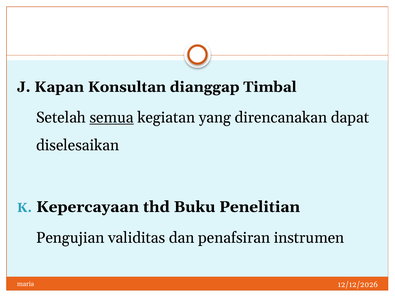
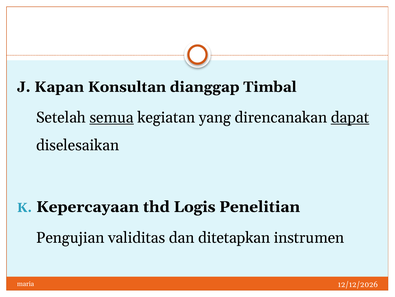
dapat underline: none -> present
Buku: Buku -> Logis
penafsiran: penafsiran -> ditetapkan
